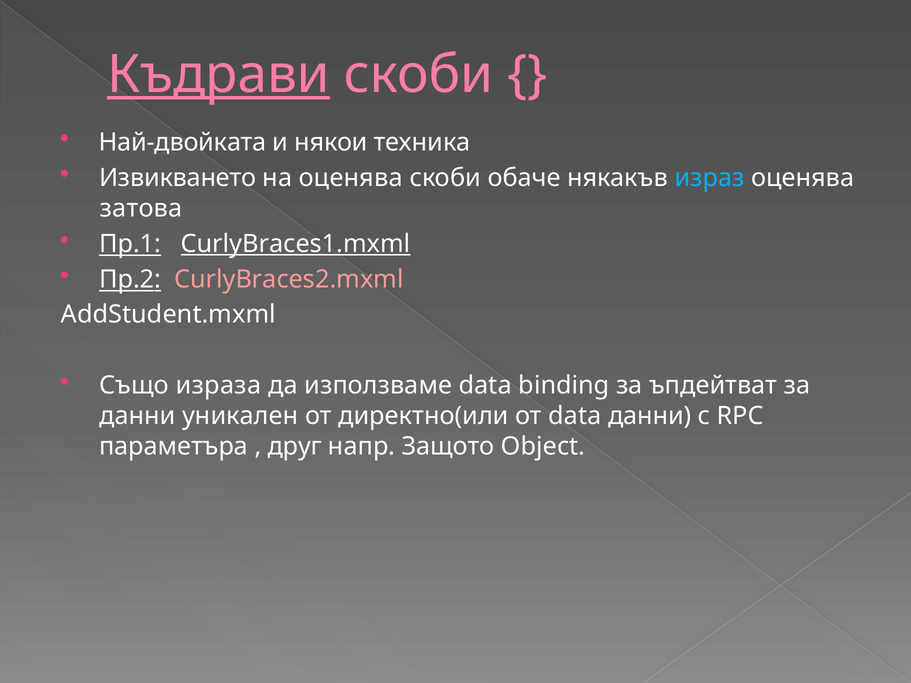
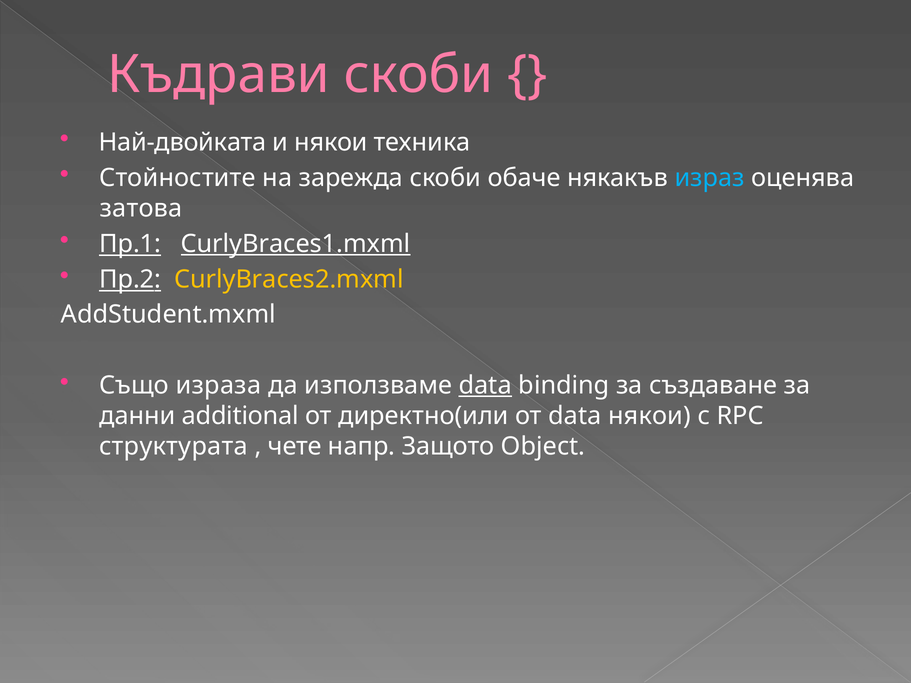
Къдрави underline: present -> none
Извикването: Извикването -> Стойностите
на оценява: оценява -> зарежда
CurlyBraces2.mxml colour: pink -> yellow
data at (485, 386) underline: none -> present
ъпдейтват: ъпдейтват -> създаване
уникален: уникален -> additional
data данни: данни -> някои
параметъра: параметъра -> структурата
друг: друг -> чете
